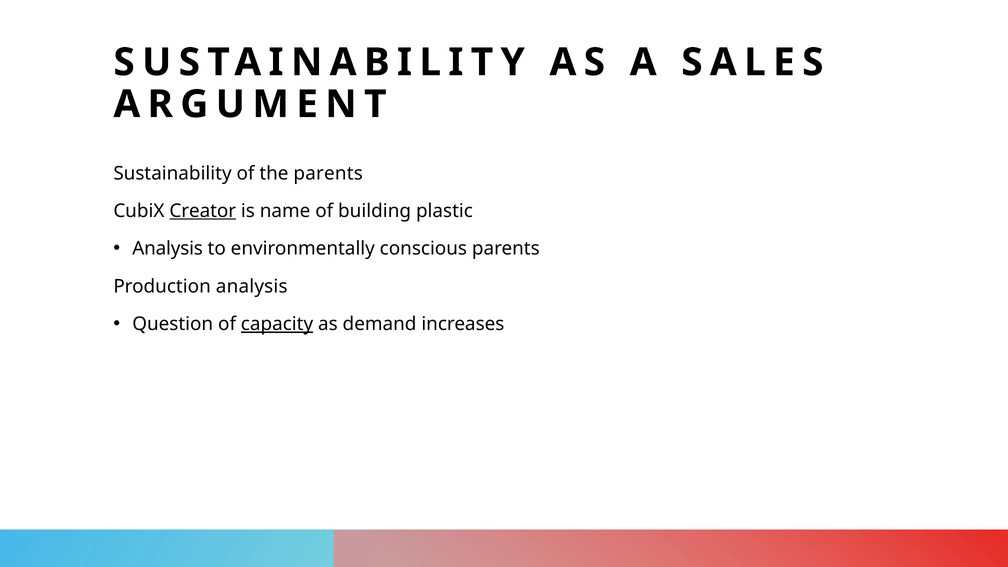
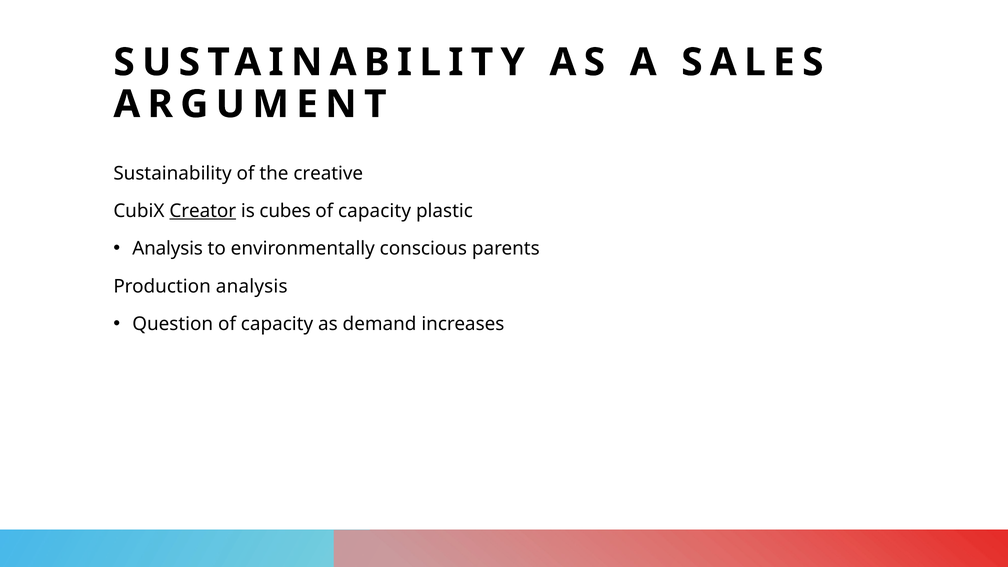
the parents: parents -> creative
name: name -> cubes
building at (375, 211): building -> capacity
capacity at (277, 324) underline: present -> none
